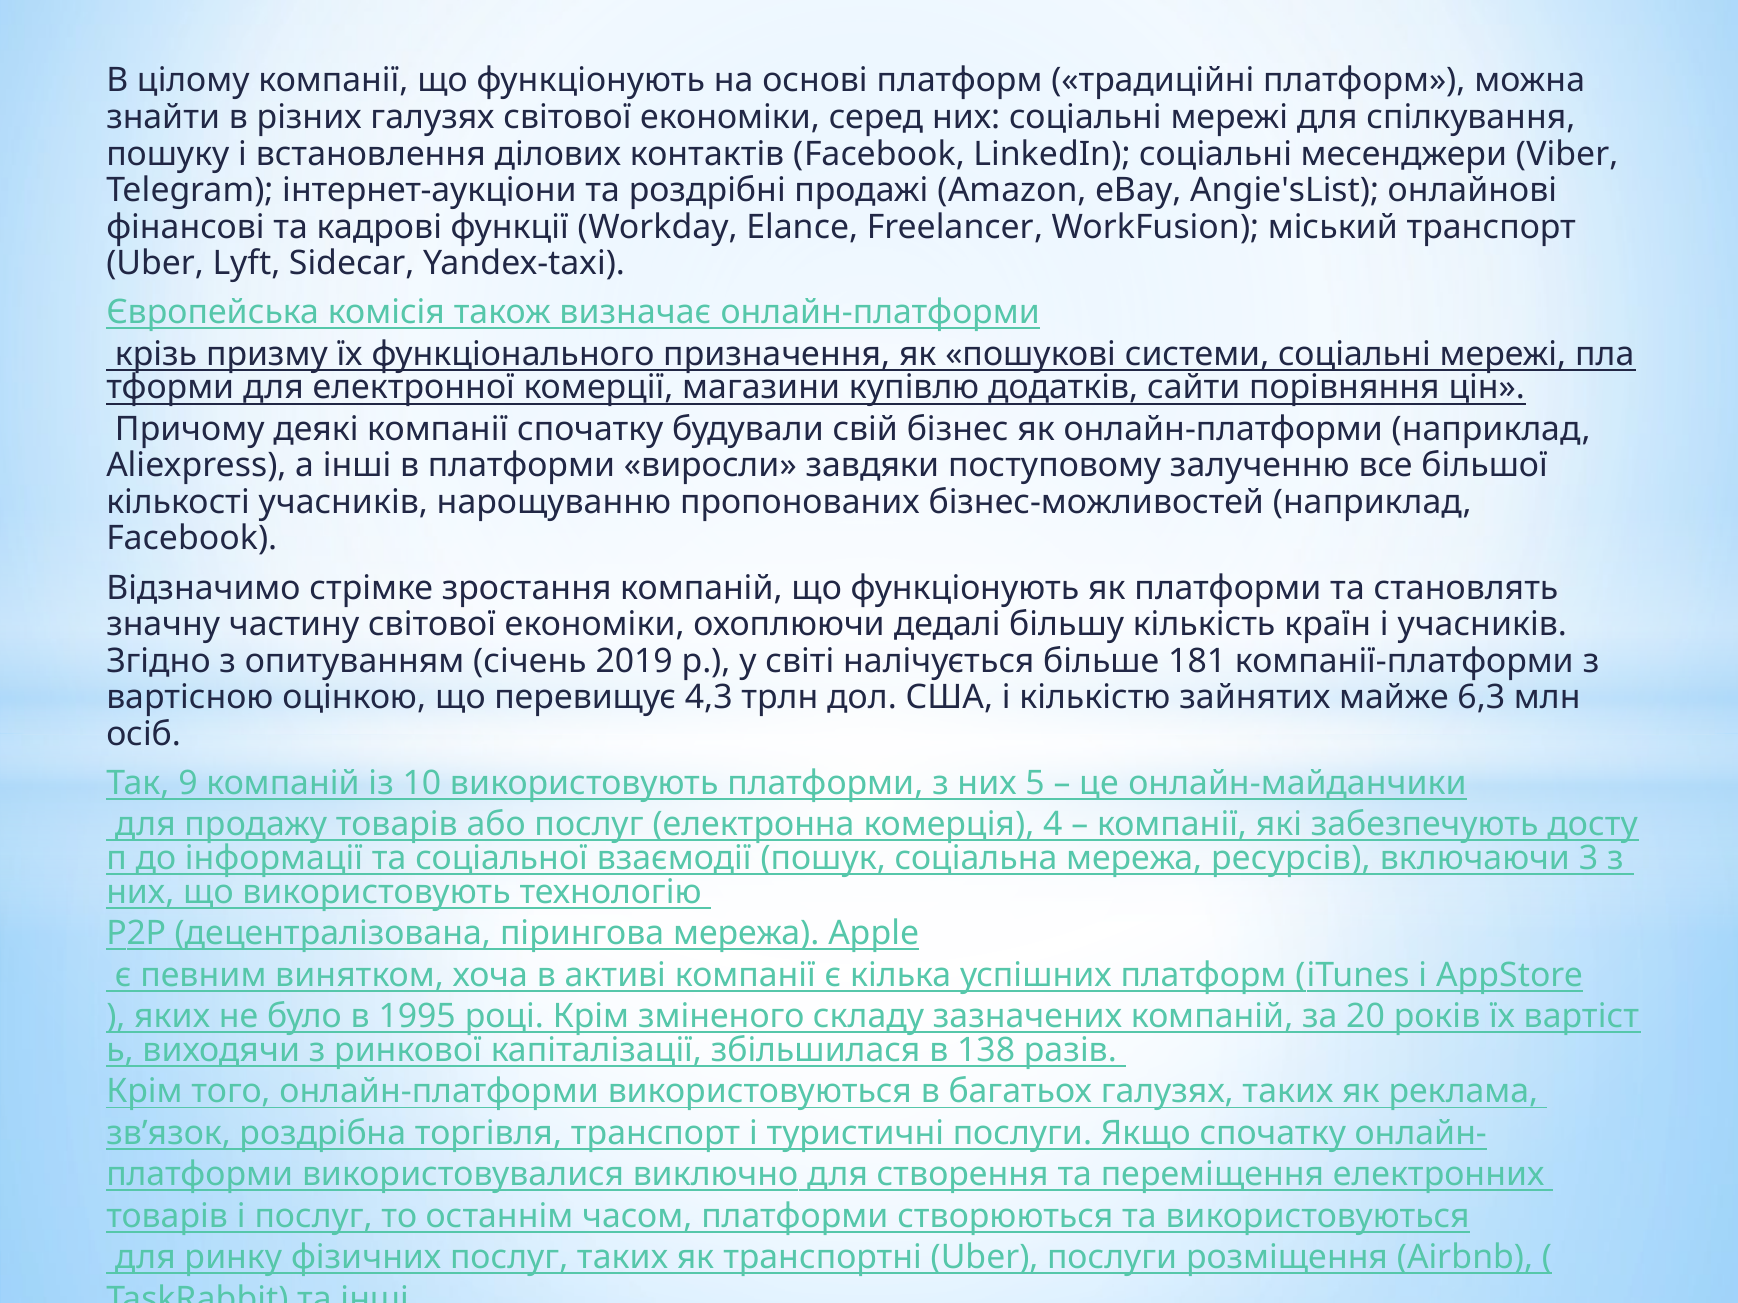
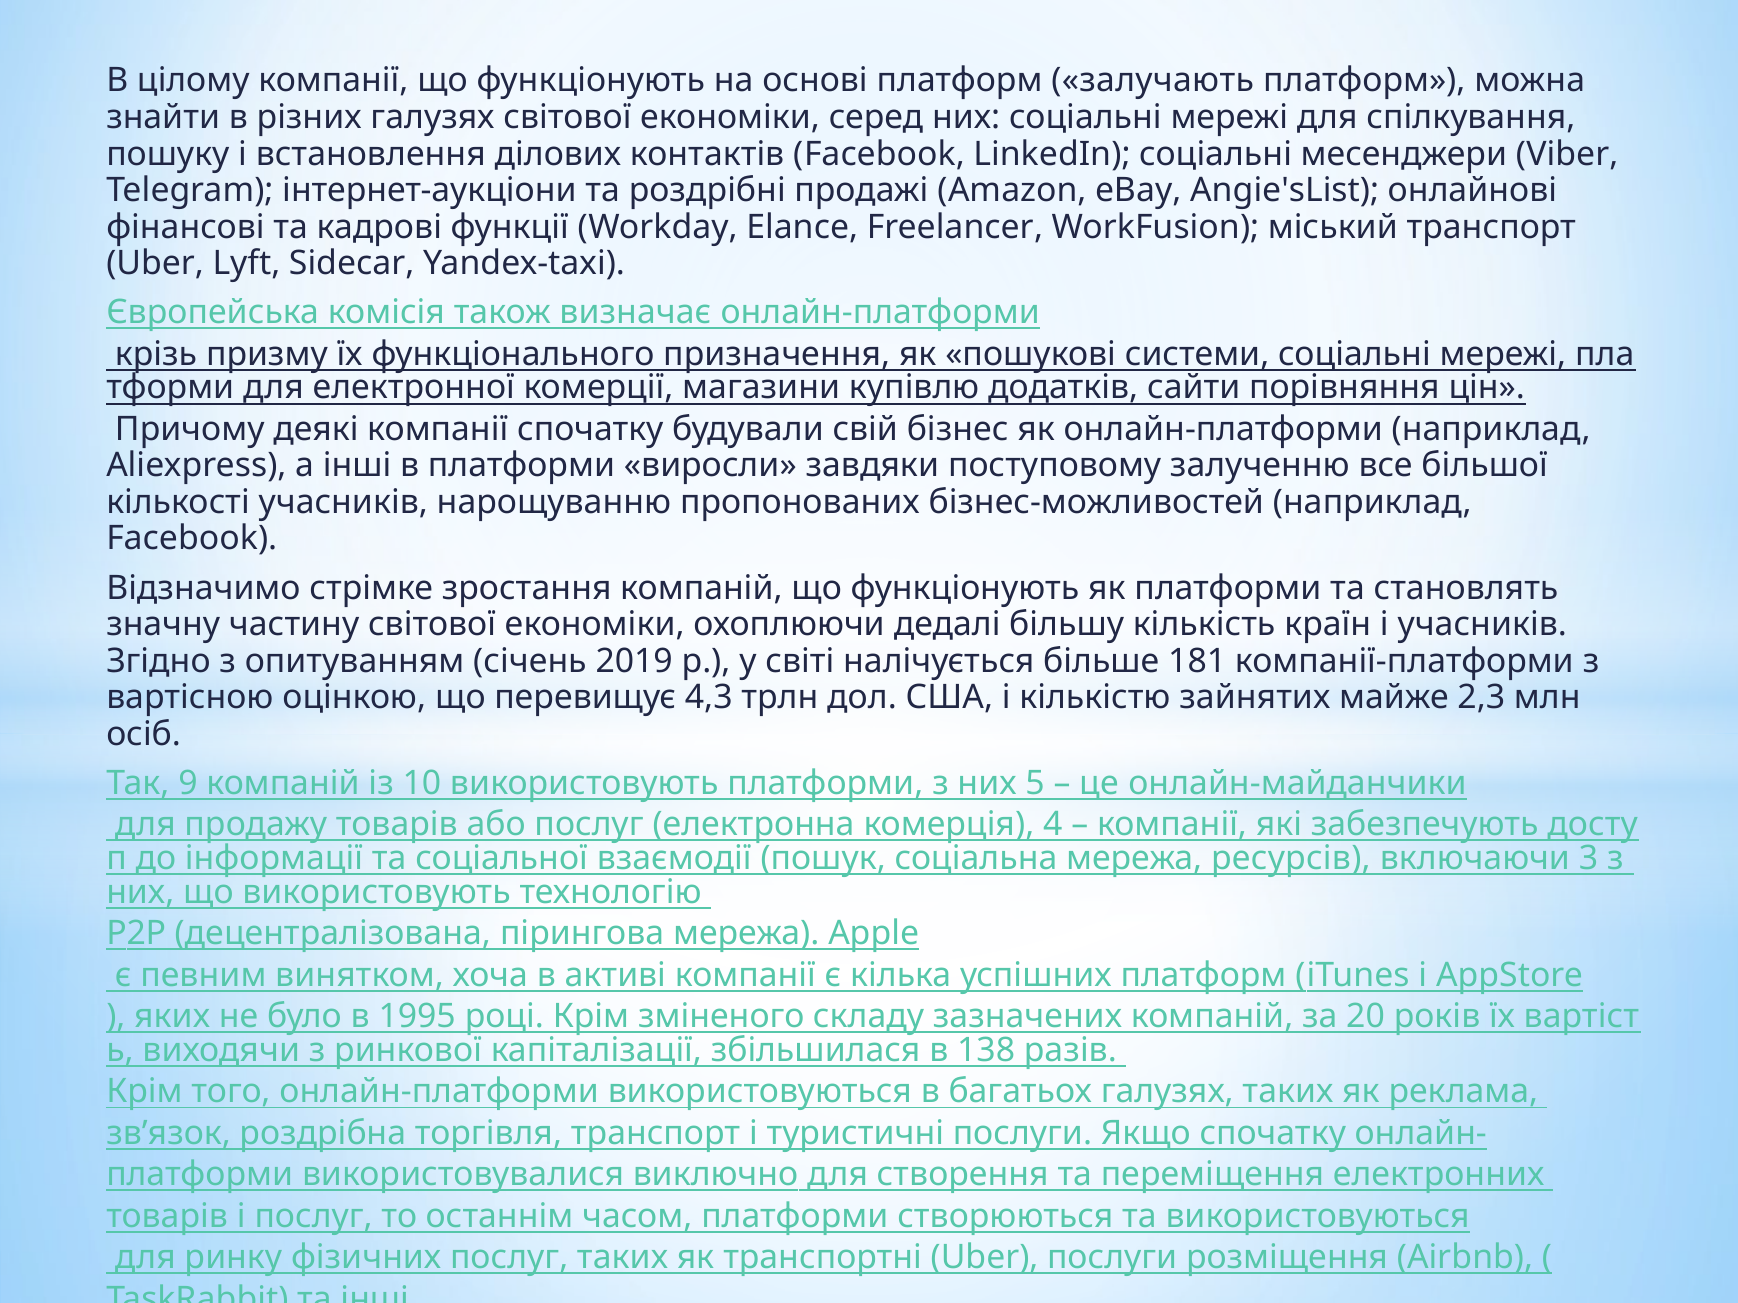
традиційні: традиційні -> залучають
6,3: 6,3 -> 2,3
